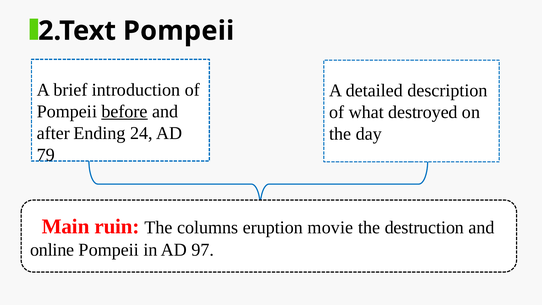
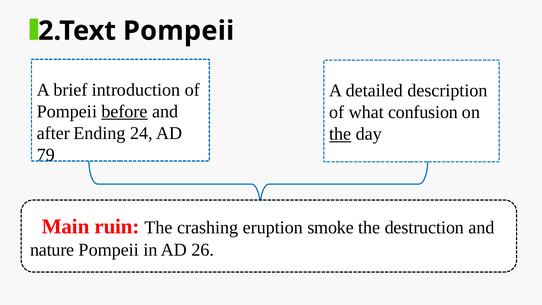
destroyed: destroyed -> confusion
the at (340, 134) underline: none -> present
columns: columns -> crashing
movie: movie -> smoke
online: online -> nature
97: 97 -> 26
